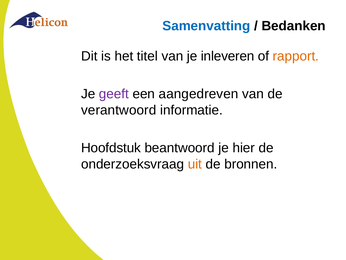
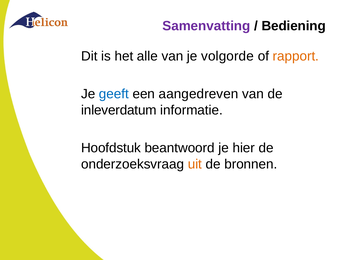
Samenvatting colour: blue -> purple
Bedanken: Bedanken -> Bediening
titel: titel -> alle
inleveren: inleveren -> volgorde
geeft colour: purple -> blue
verantwoord: verantwoord -> inleverdatum
